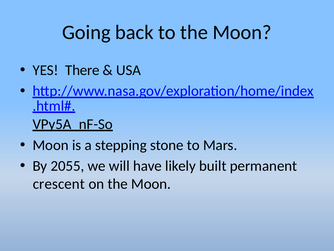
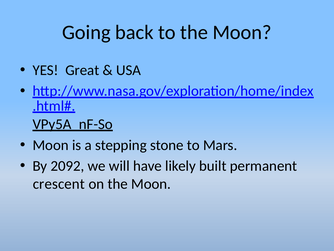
There: There -> Great
2055: 2055 -> 2092
